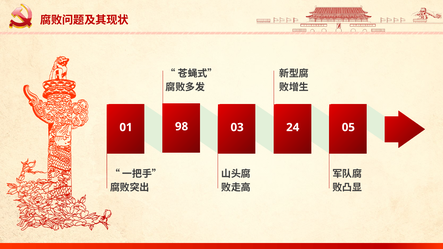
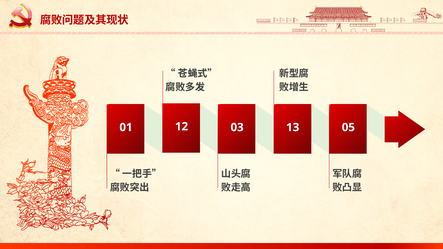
98: 98 -> 12
24: 24 -> 13
